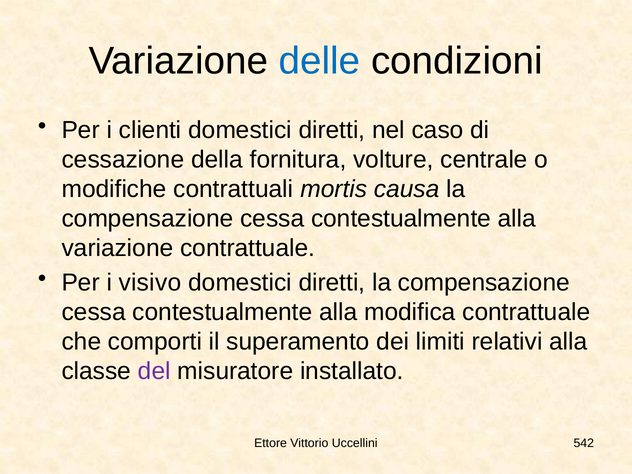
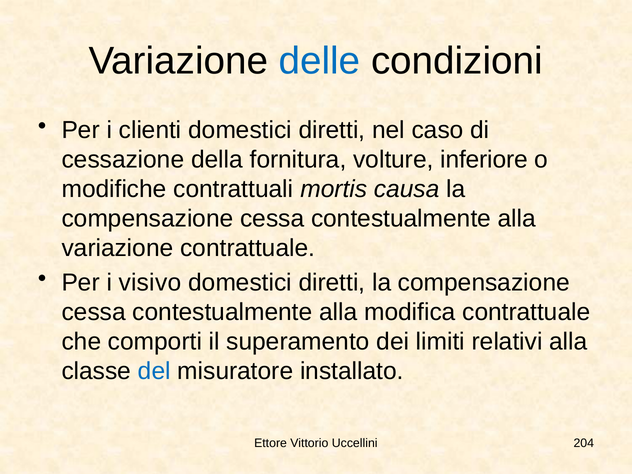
centrale: centrale -> inferiore
del colour: purple -> blue
542: 542 -> 204
